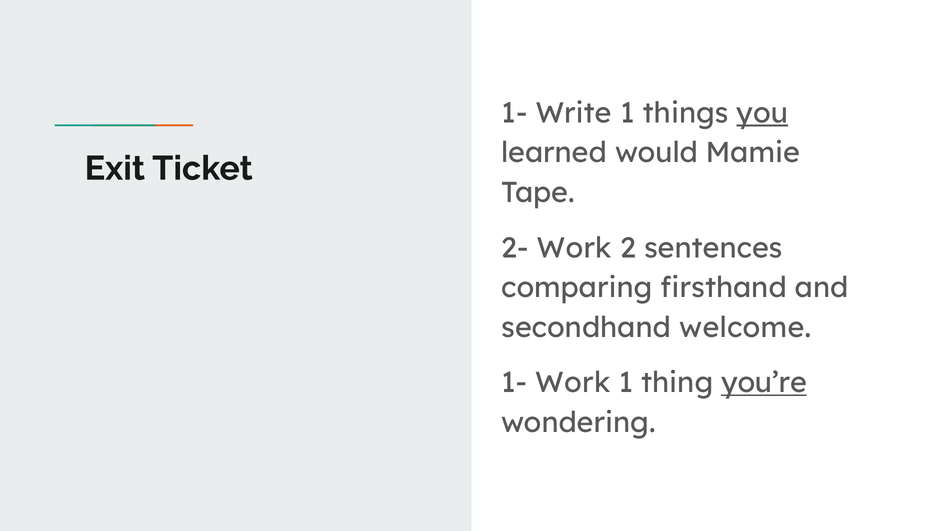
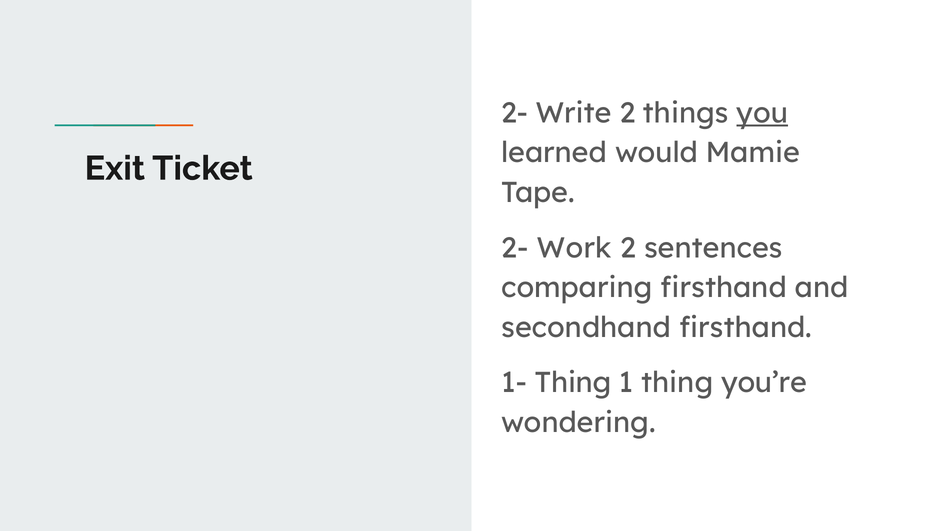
1- at (514, 113): 1- -> 2-
Write 1: 1 -> 2
secondhand welcome: welcome -> firsthand
1- Work: Work -> Thing
you’re underline: present -> none
